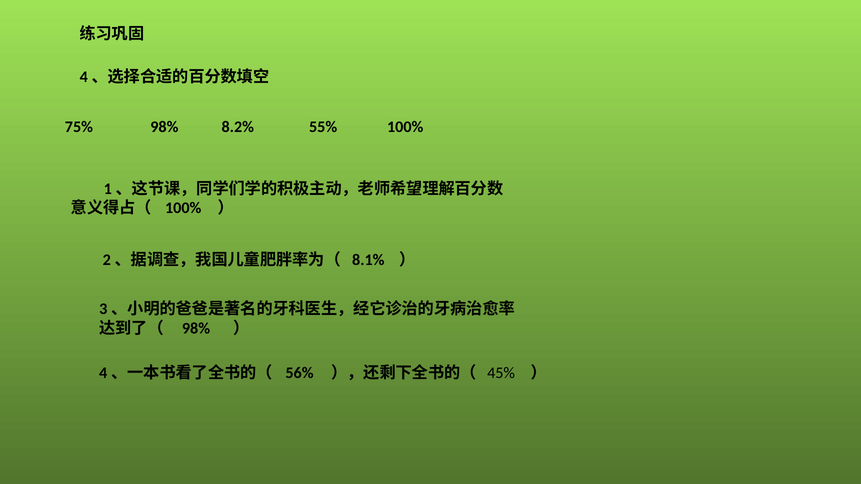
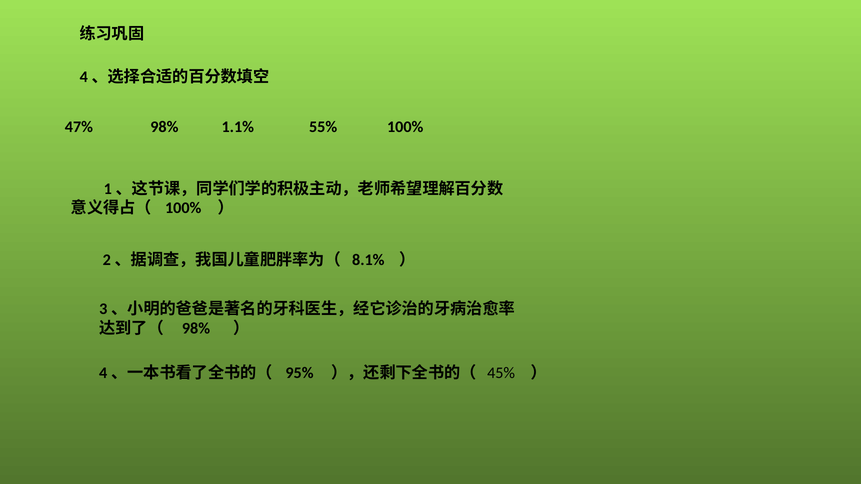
75%: 75% -> 47%
8.2%: 8.2% -> 1.1%
56%: 56% -> 95%
